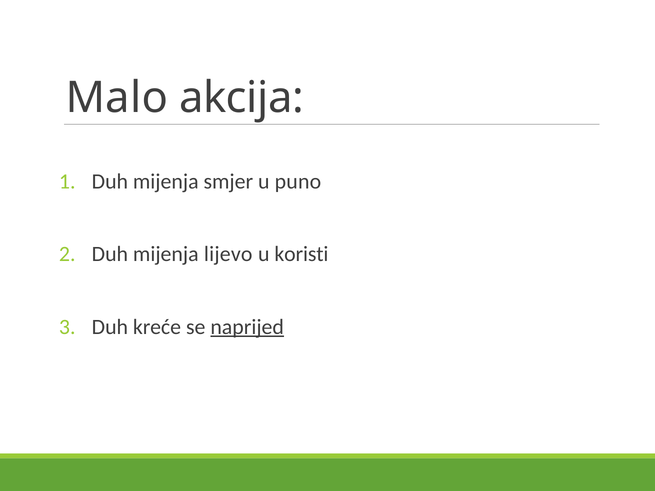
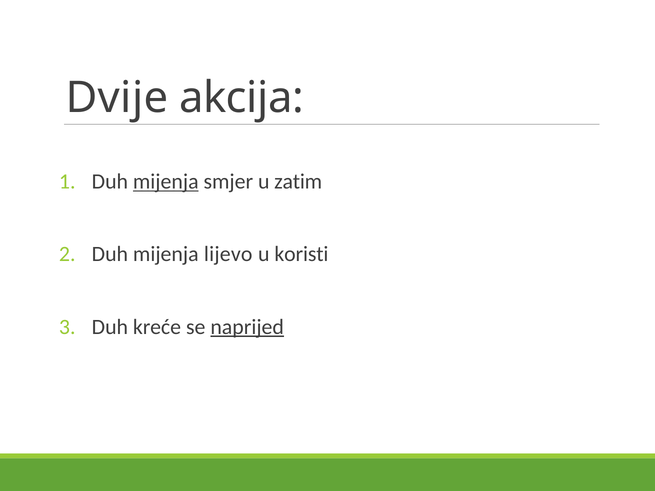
Malo: Malo -> Dvije
mijenja at (166, 182) underline: none -> present
puno: puno -> zatim
